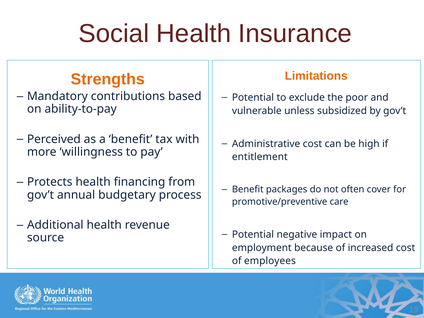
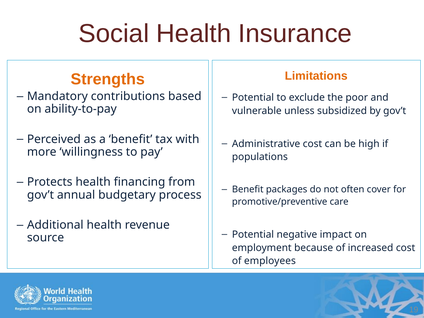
entitlement: entitlement -> populations
